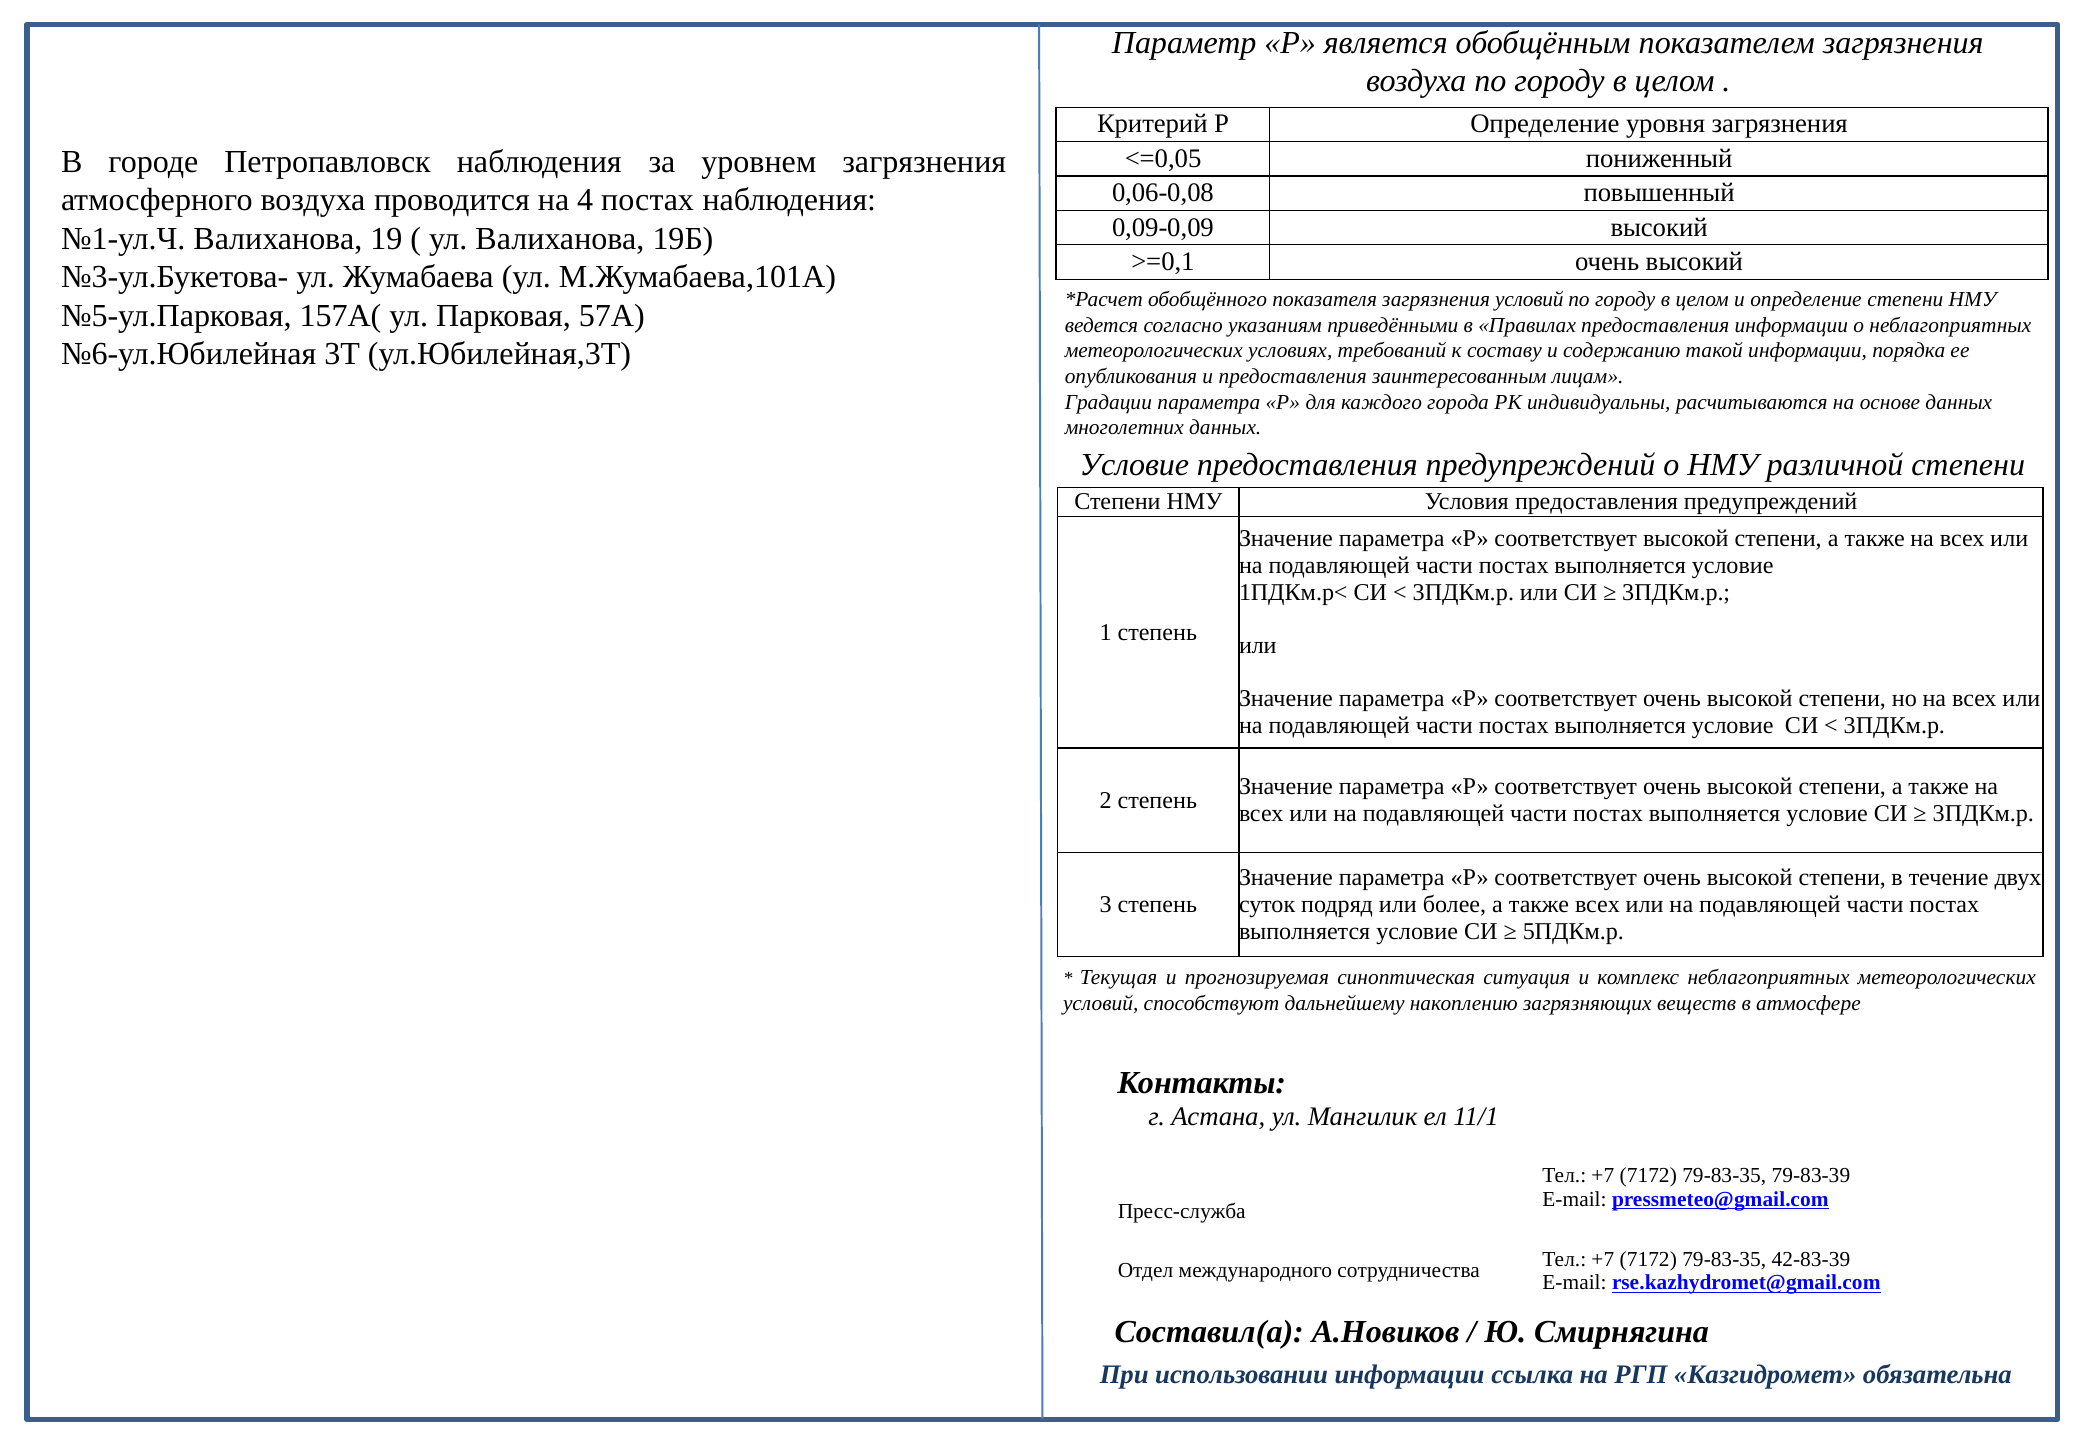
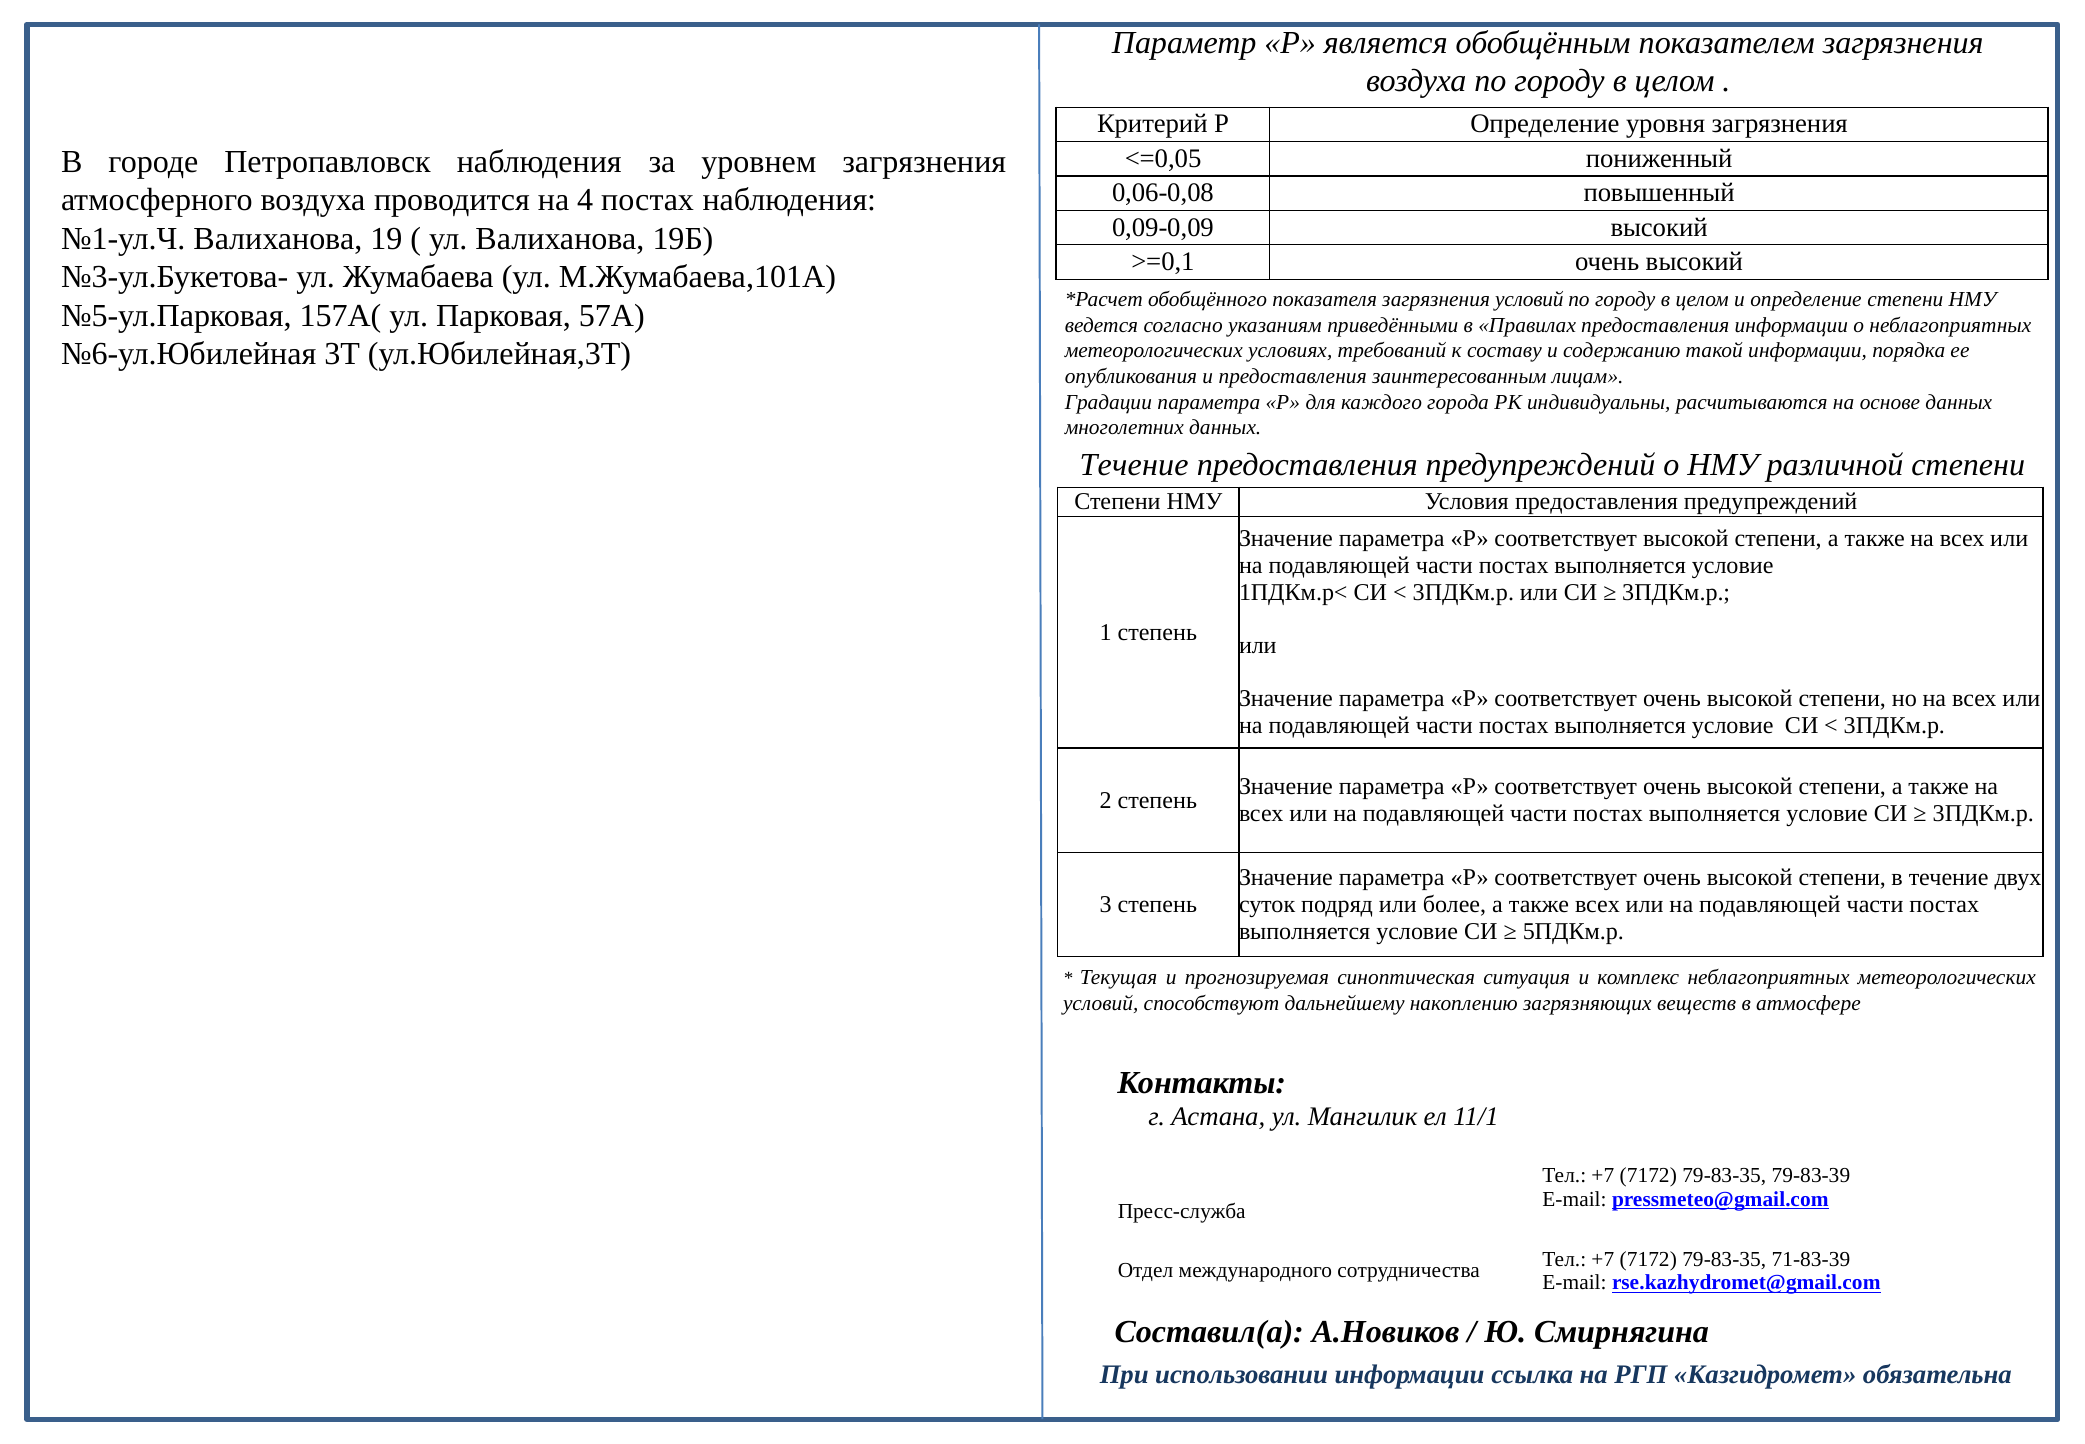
Условие at (1134, 465): Условие -> Течение
42-83-39: 42-83-39 -> 71-83-39
